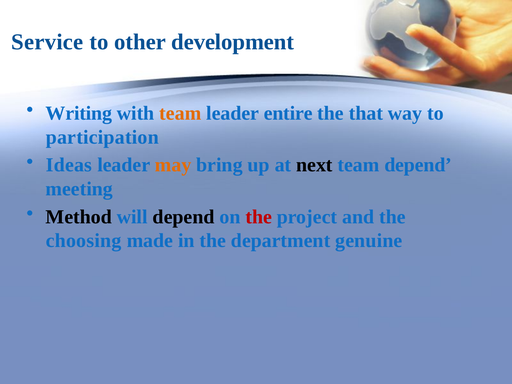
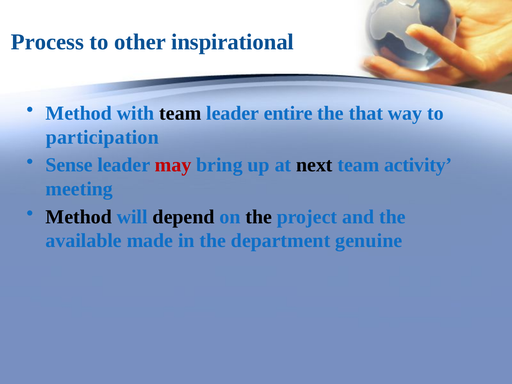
Service: Service -> Process
development: development -> inspirational
Writing at (79, 113): Writing -> Method
team at (180, 113) colour: orange -> black
Ideas: Ideas -> Sense
may colour: orange -> red
team depend: depend -> activity
the at (259, 217) colour: red -> black
choosing: choosing -> available
